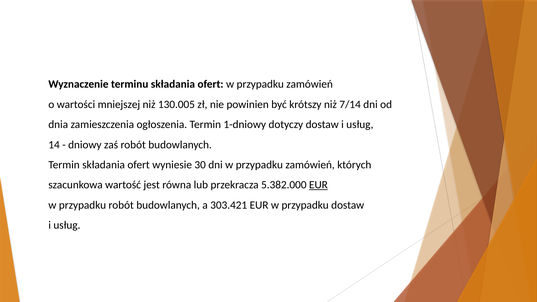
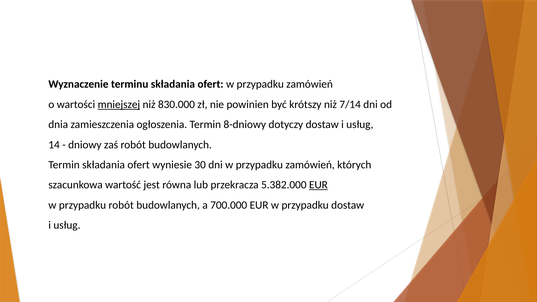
mniejszej underline: none -> present
130.005: 130.005 -> 830.000
1-dniowy: 1-dniowy -> 8-dniowy
303.421: 303.421 -> 700.000
